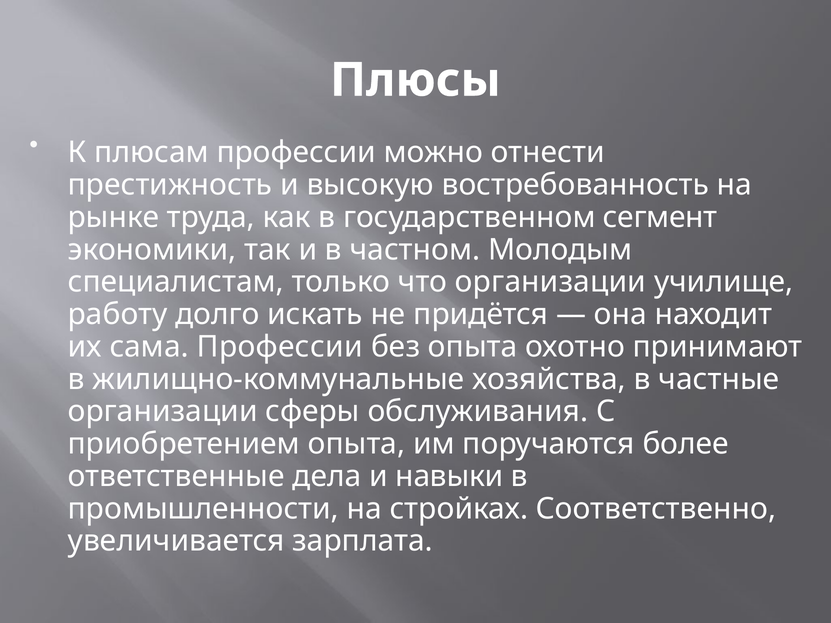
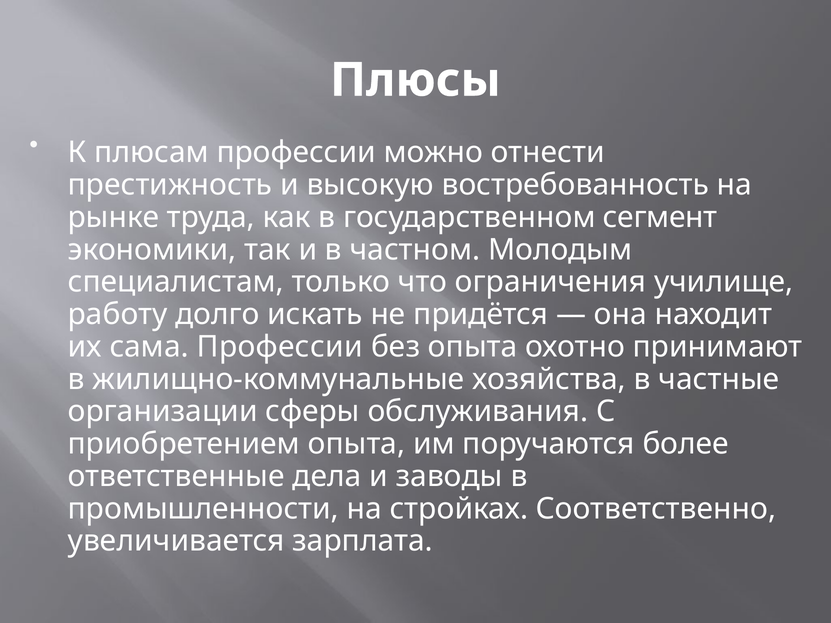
что организации: организации -> ограничения
навыки: навыки -> заводы
